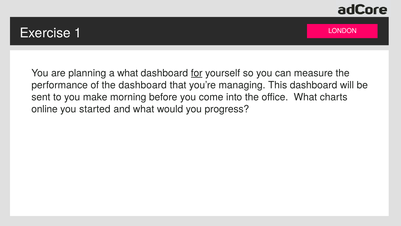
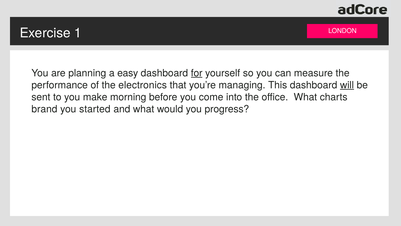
a what: what -> easy
the dashboard: dashboard -> electronics
will underline: none -> present
online: online -> brand
